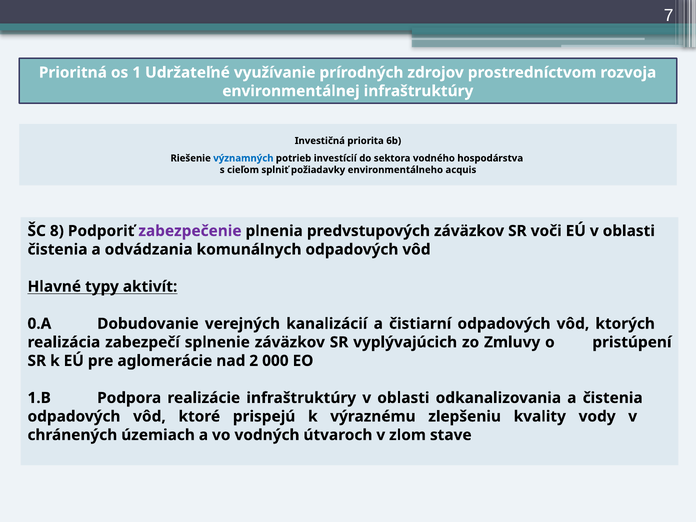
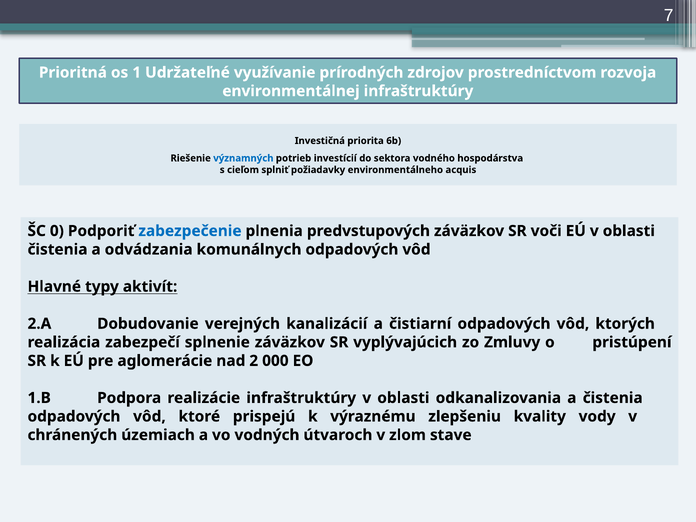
8: 8 -> 0
zabezpečenie colour: purple -> blue
0.A: 0.A -> 2.A
